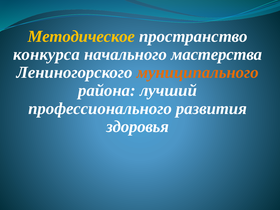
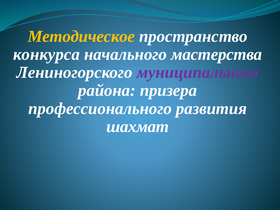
муниципального colour: orange -> purple
лучший: лучший -> призера
здоровья: здоровья -> шахмат
